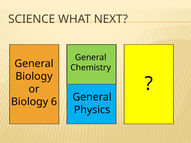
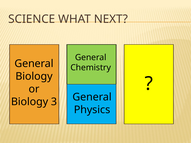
6: 6 -> 3
